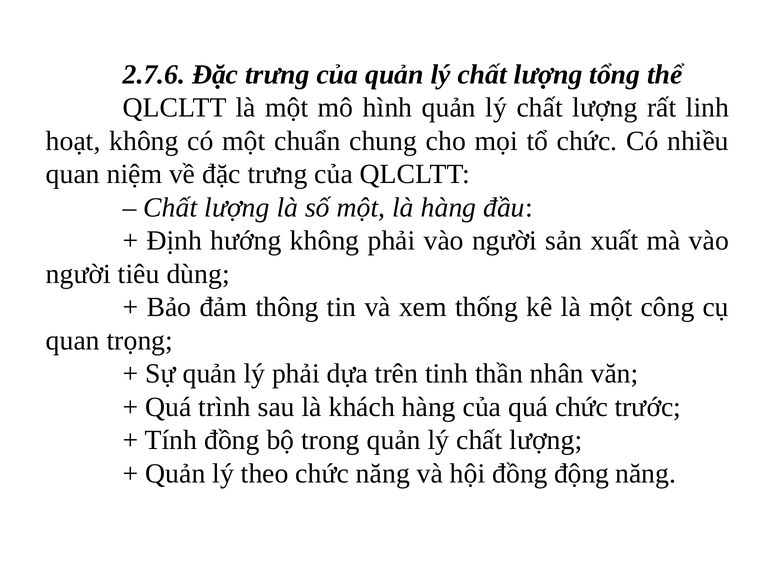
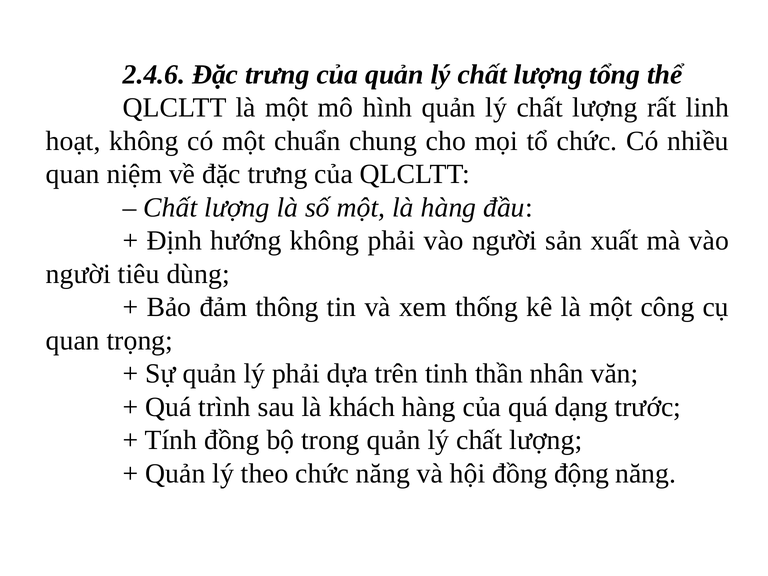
2.7.6: 2.7.6 -> 2.4.6
quá chức: chức -> dạng
